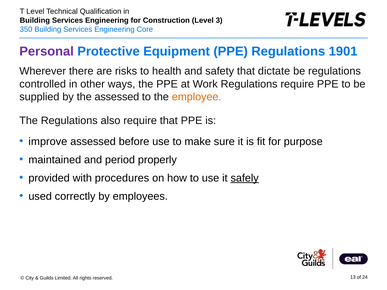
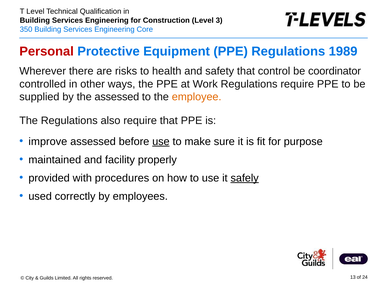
Personal colour: purple -> red
1901: 1901 -> 1989
dictate: dictate -> control
be regulations: regulations -> coordinator
use at (161, 142) underline: none -> present
period: period -> facility
